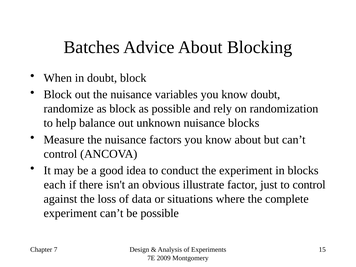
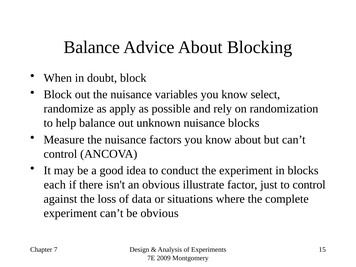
Batches at (92, 47): Batches -> Balance
know doubt: doubt -> select
as block: block -> apply
be possible: possible -> obvious
